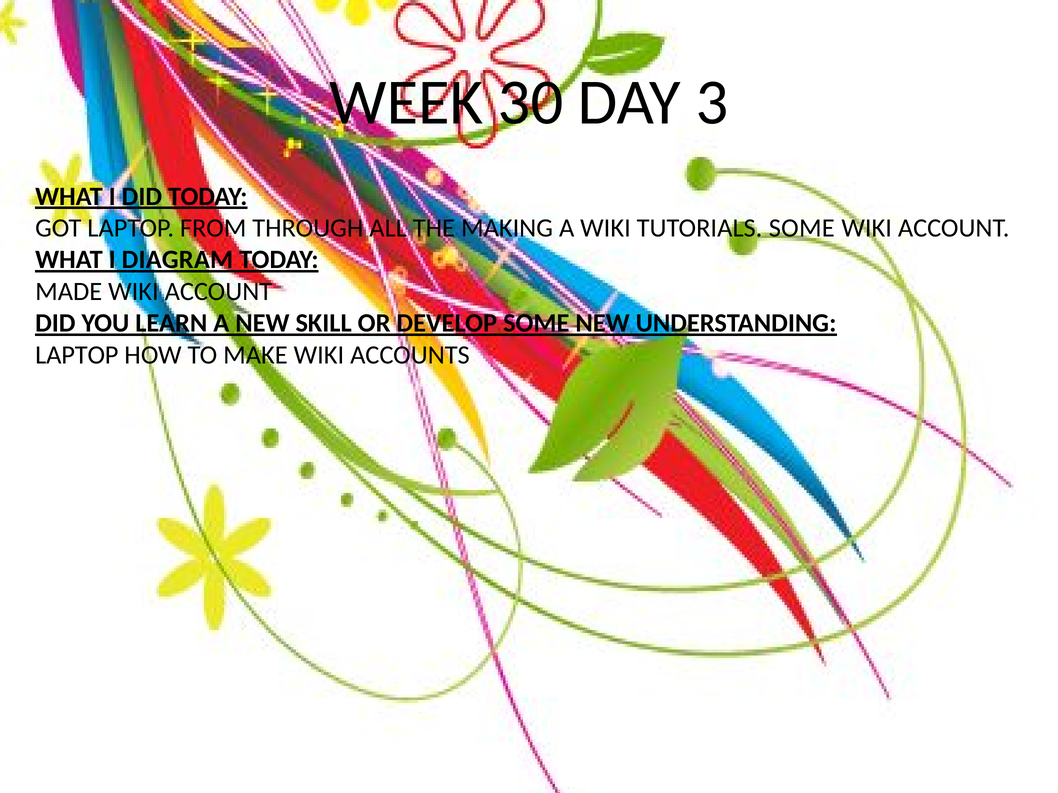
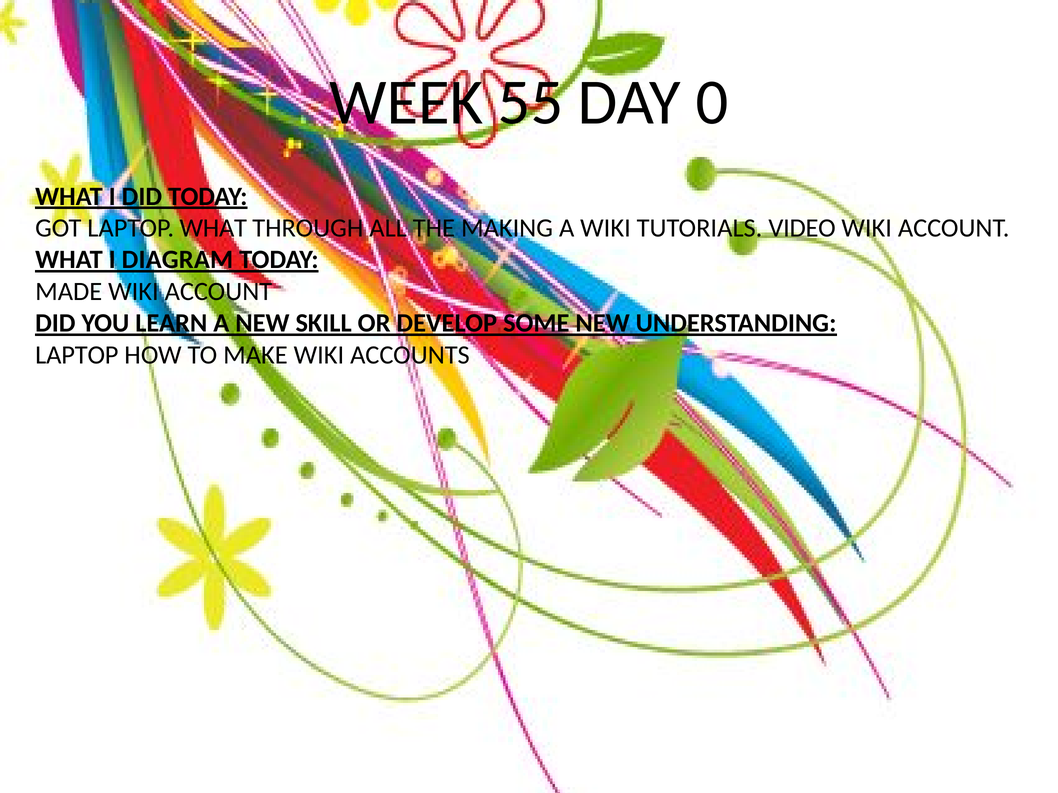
30: 30 -> 55
3: 3 -> 0
LAPTOP FROM: FROM -> WHAT
TUTORIALS SOME: SOME -> VIDEO
